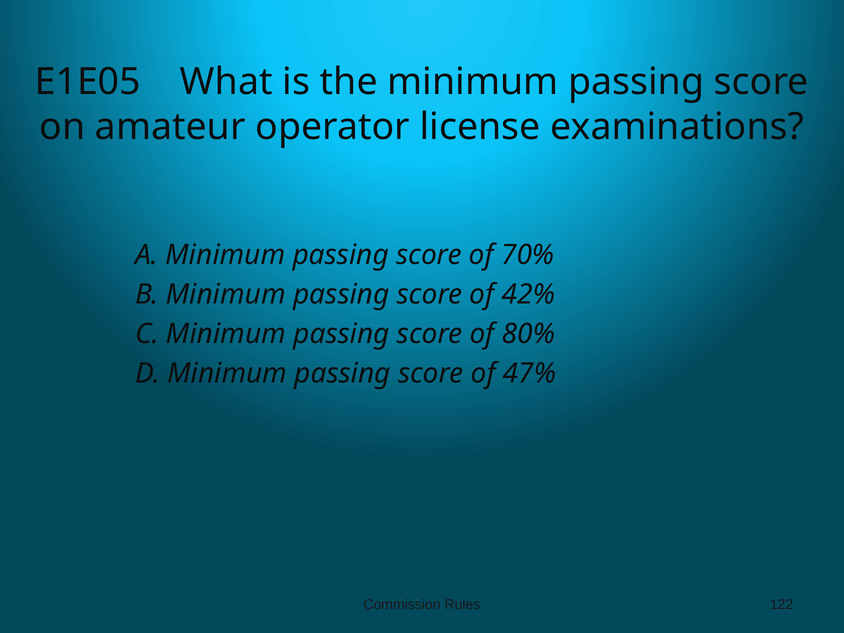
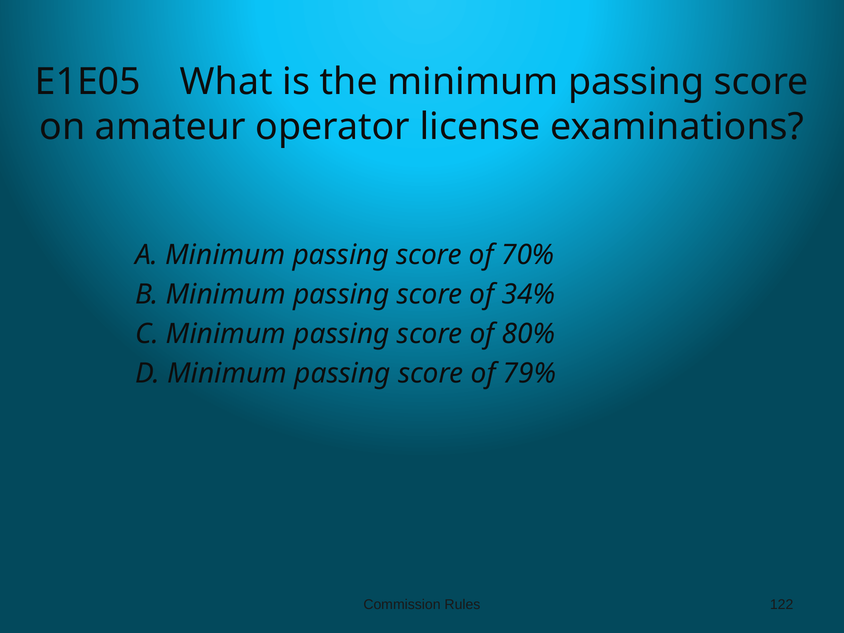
42%: 42% -> 34%
47%: 47% -> 79%
